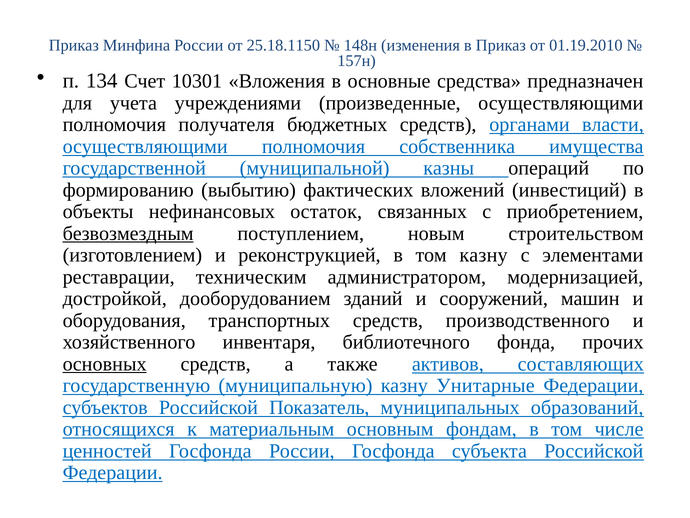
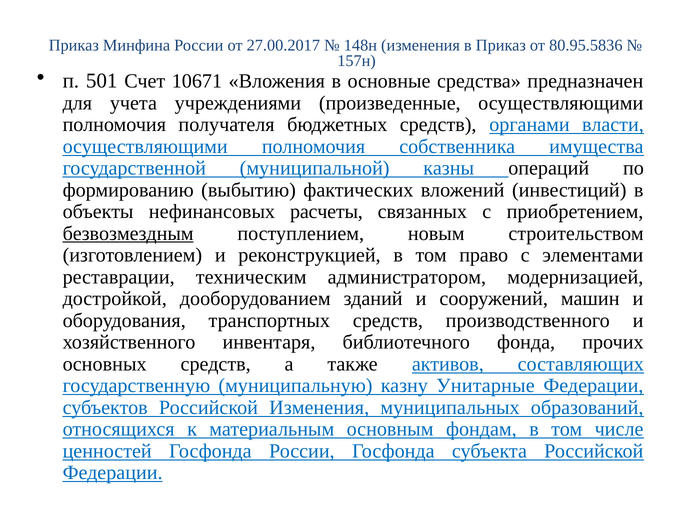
25.18.1150: 25.18.1150 -> 27.00.2017
01.19.2010: 01.19.2010 -> 80.95.5836
134: 134 -> 501
10301: 10301 -> 10671
остаток: остаток -> расчеты
том казну: казну -> право
основных underline: present -> none
Российской Показатель: Показатель -> Изменения
